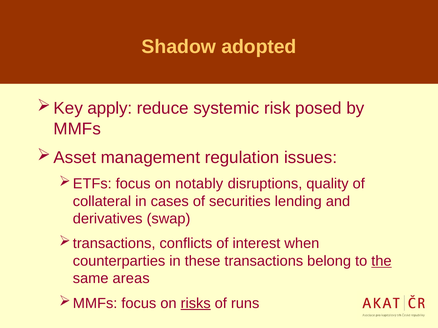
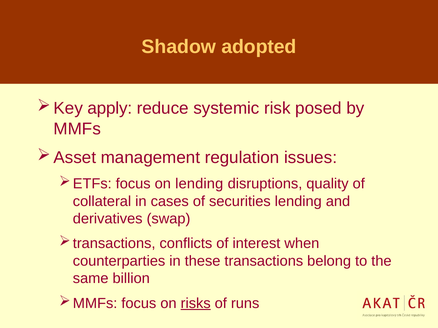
on notably: notably -> lending
the underline: present -> none
areas: areas -> billion
